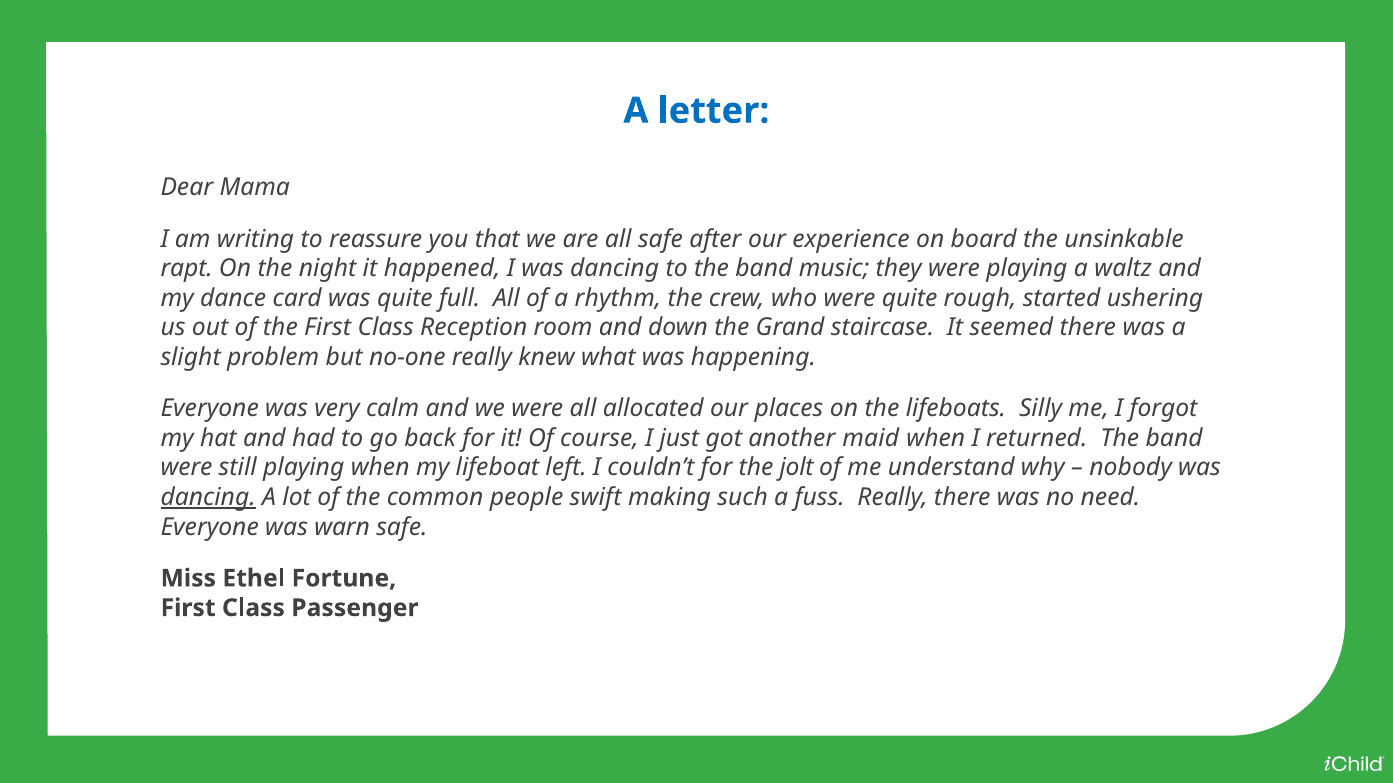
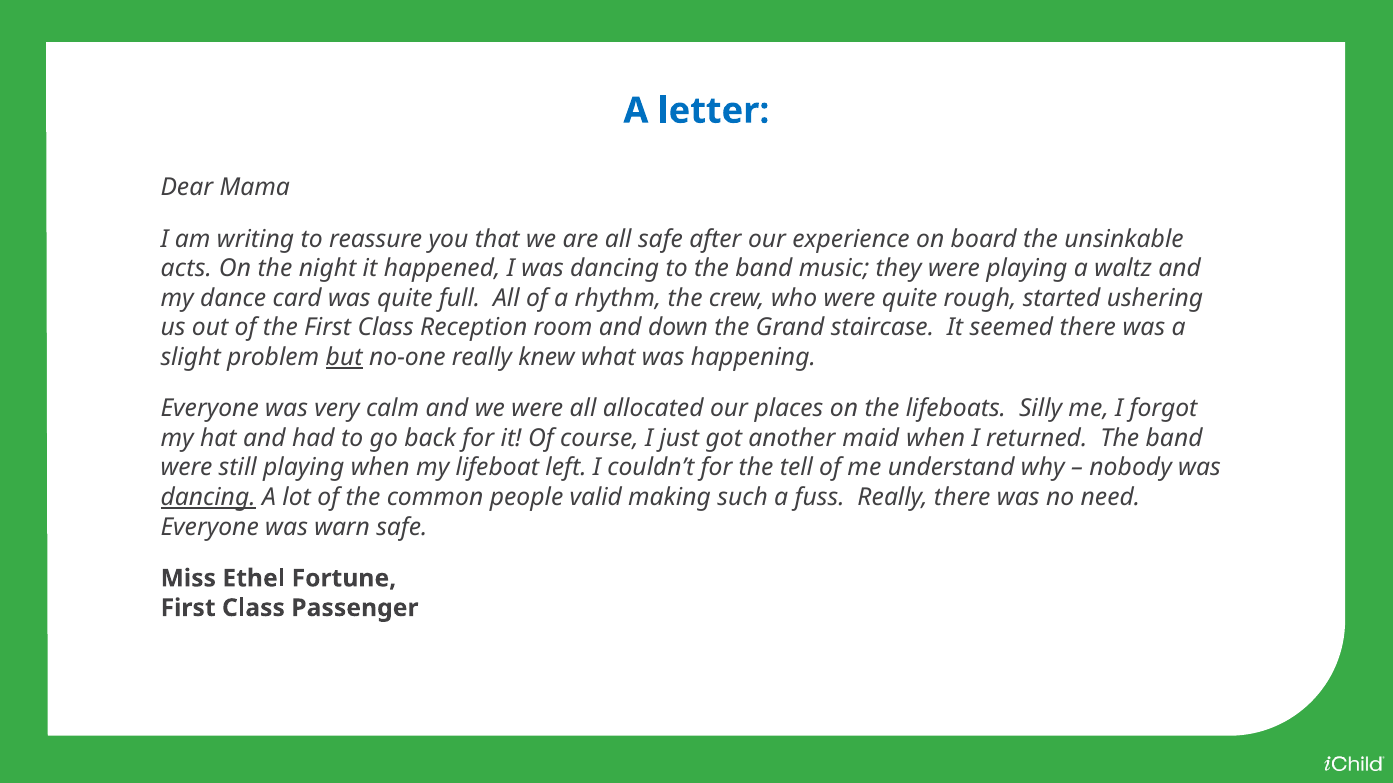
rapt: rapt -> acts
but underline: none -> present
jolt: jolt -> tell
swift: swift -> valid
